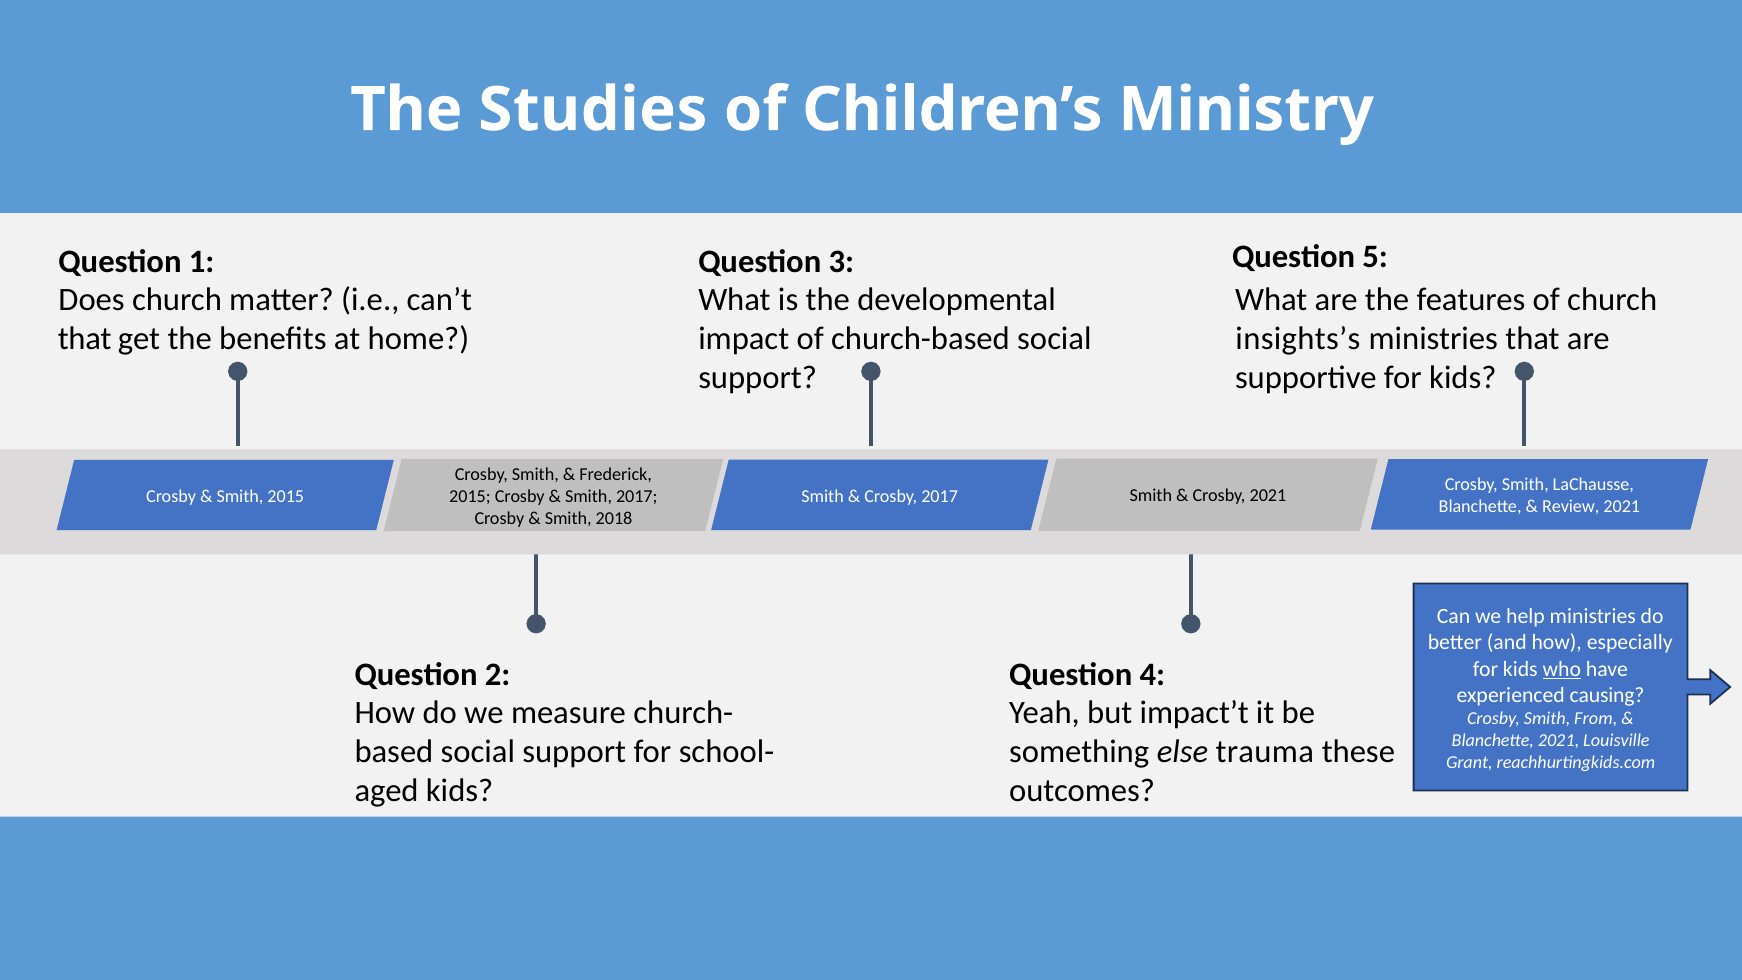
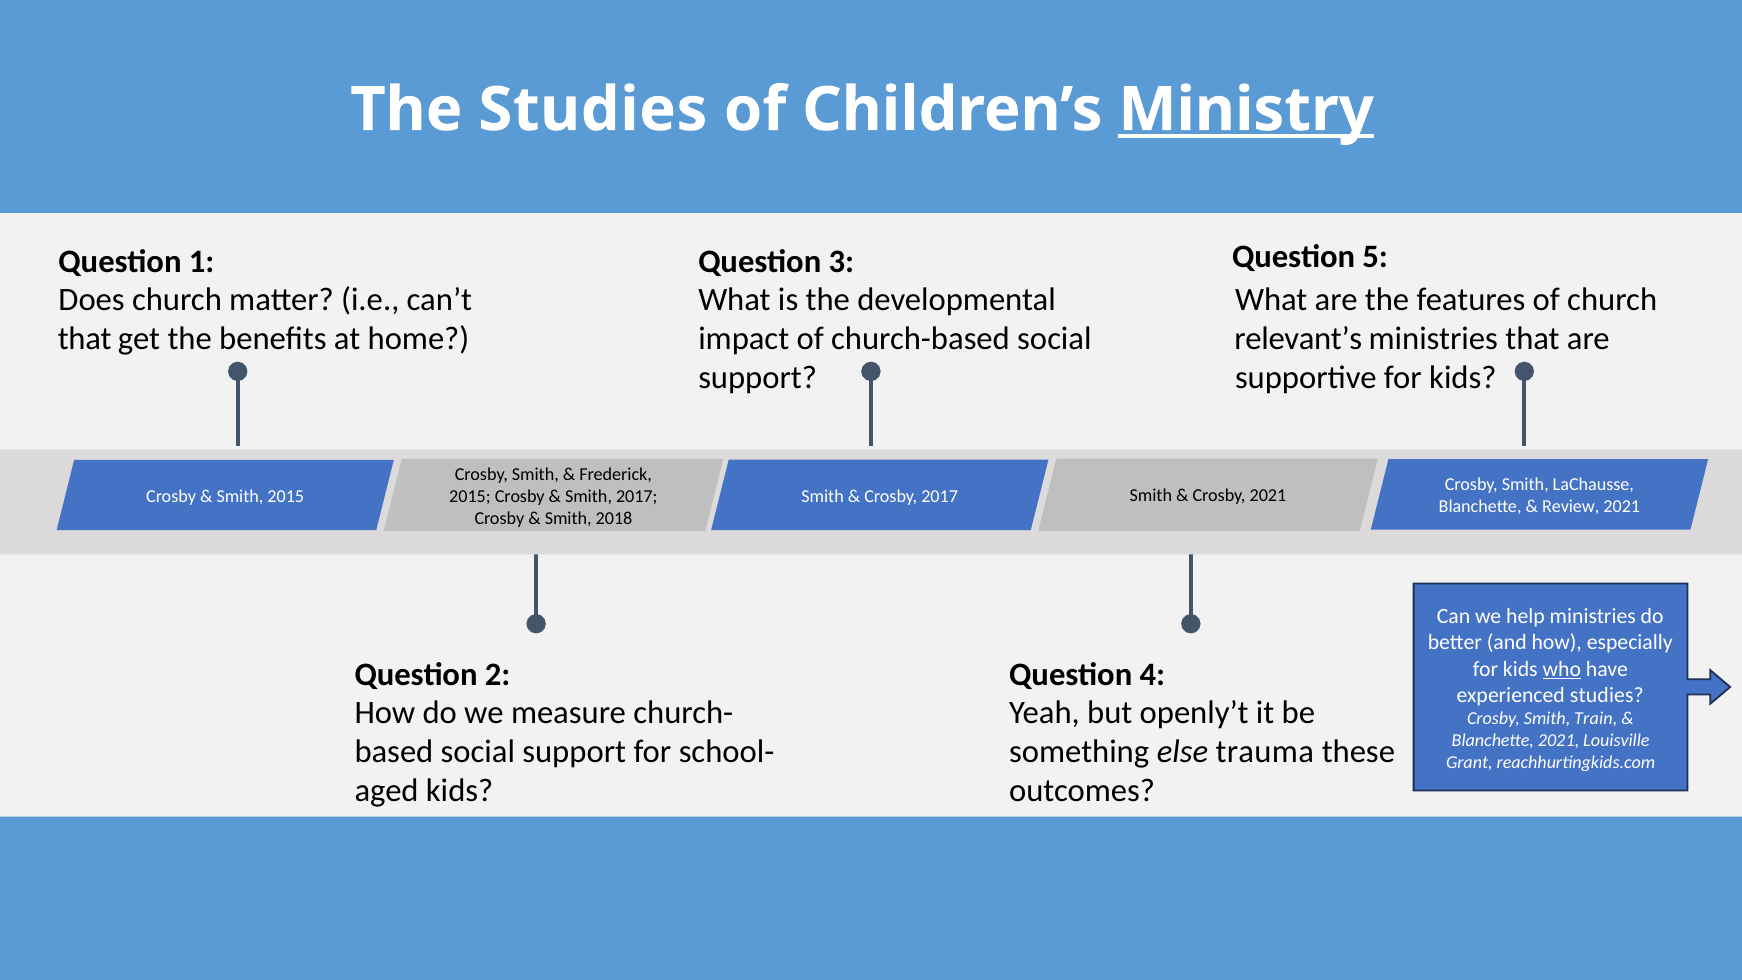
Ministry underline: none -> present
insights’s: insights’s -> relevant’s
experienced causing: causing -> studies
impact’t: impact’t -> openly’t
From: From -> Train
